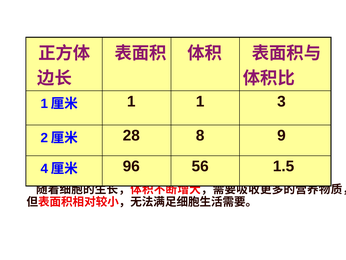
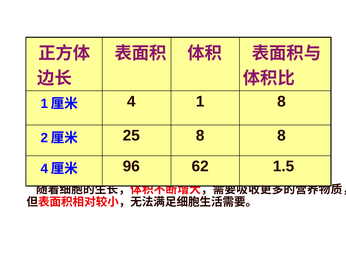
1 at (131, 101): 1 -> 4
1 3: 3 -> 8
28: 28 -> 25
8 9: 9 -> 8
56: 56 -> 62
